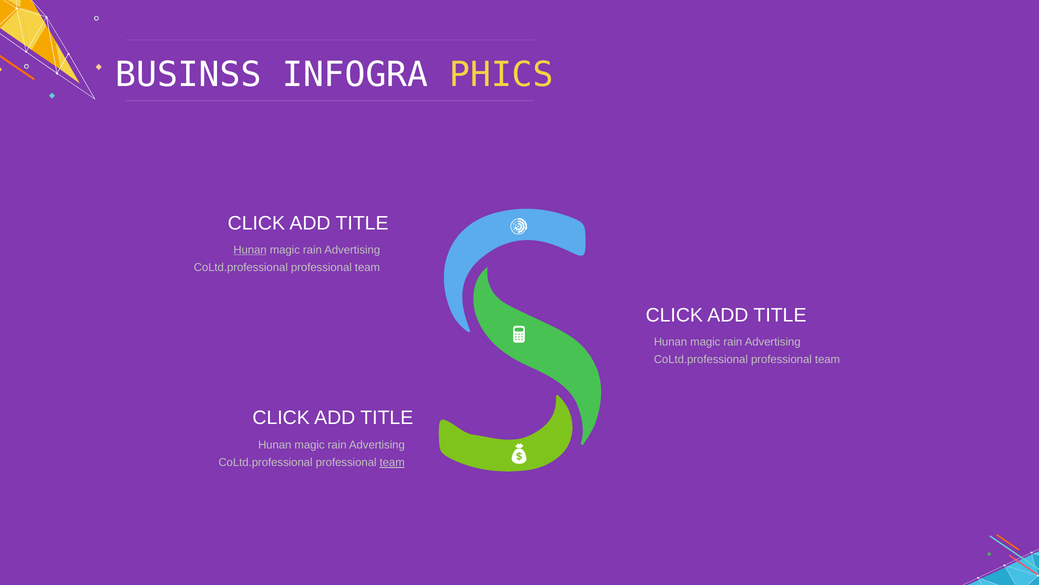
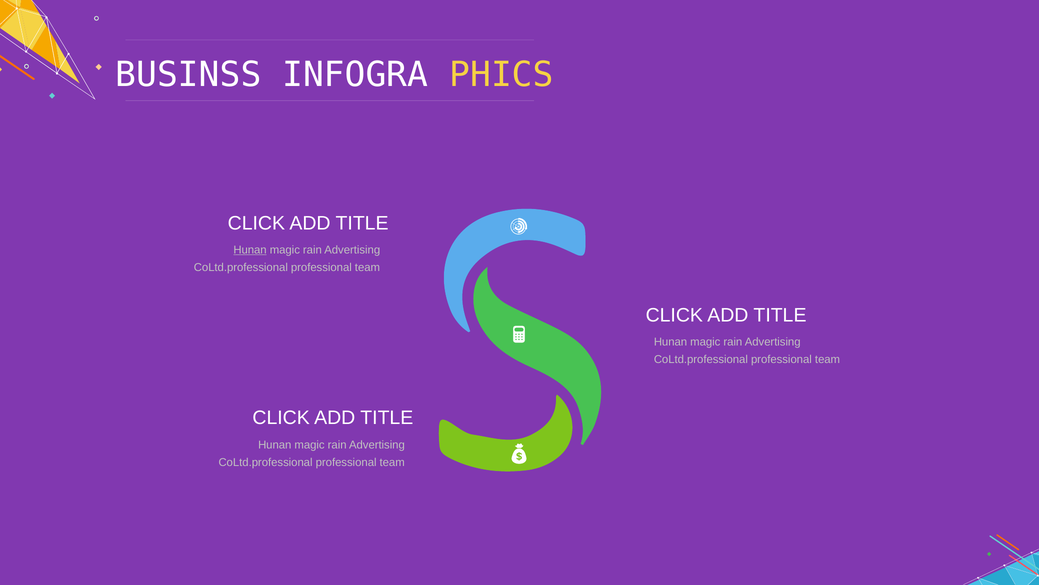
team at (392, 462) underline: present -> none
